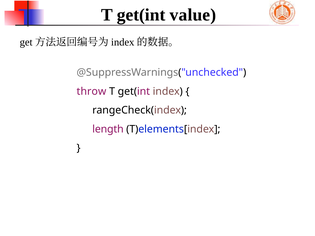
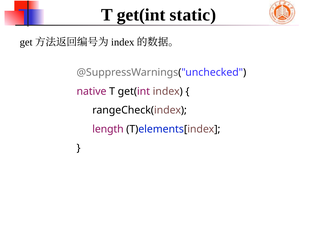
value: value -> static
throw: throw -> native
